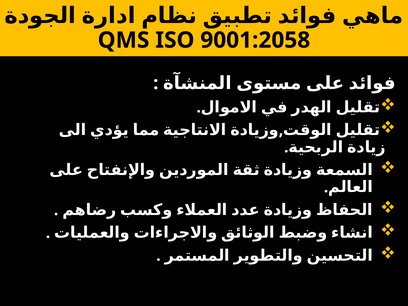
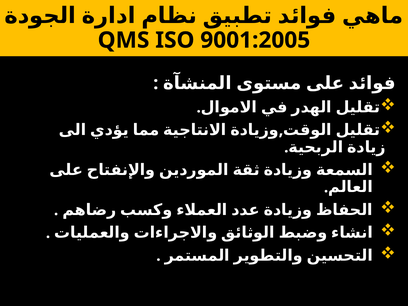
9001:2058: 9001:2058 -> 9001:2005
